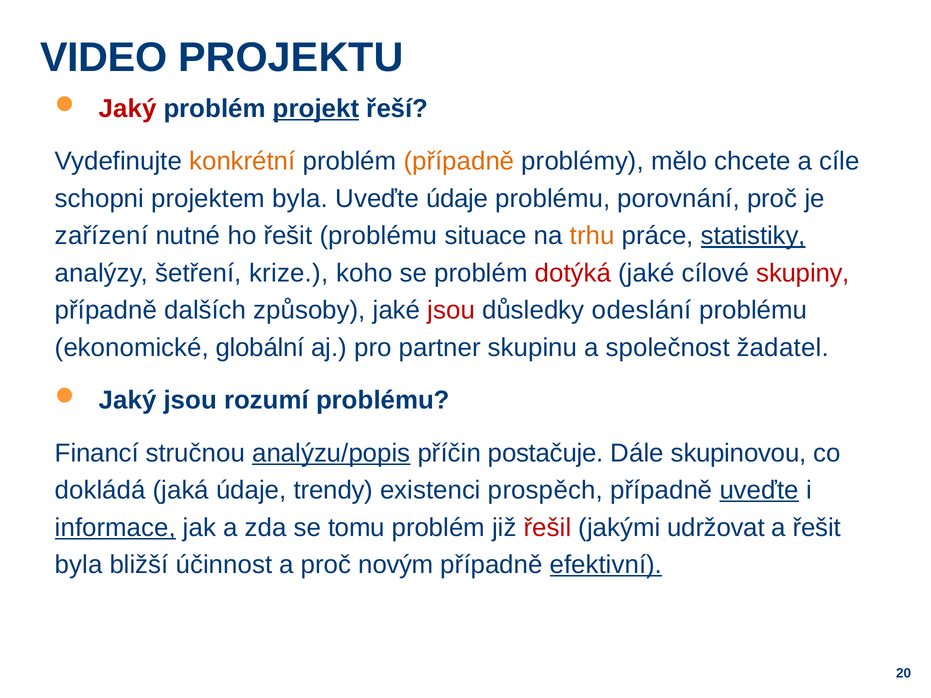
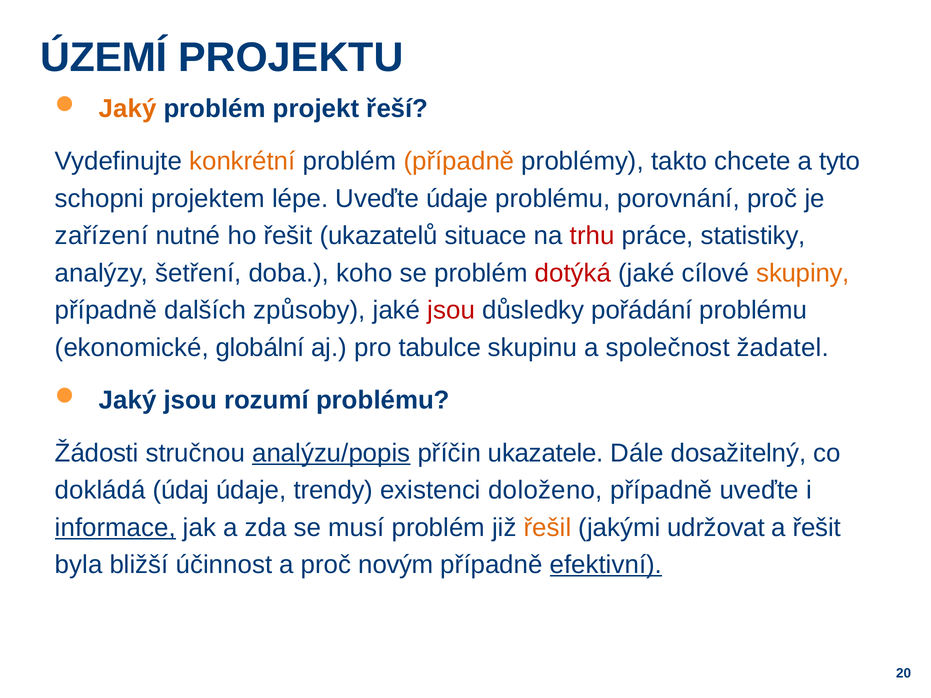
VIDEO: VIDEO -> ÚZEMÍ
Jaký at (128, 109) colour: red -> orange
projekt underline: present -> none
mělo: mělo -> takto
cíle: cíle -> tyto
projektem byla: byla -> lépe
řešit problému: problému -> ukazatelů
trhu colour: orange -> red
statistiky underline: present -> none
krize: krize -> doba
skupiny colour: red -> orange
odeslání: odeslání -> pořádání
partner: partner -> tabulce
Financí: Financí -> Žádosti
postačuje: postačuje -> ukazatele
skupinovou: skupinovou -> dosažitelný
jaká: jaká -> údaj
prospěch: prospěch -> doloženo
uveďte at (759, 490) underline: present -> none
tomu: tomu -> musí
řešil colour: red -> orange
